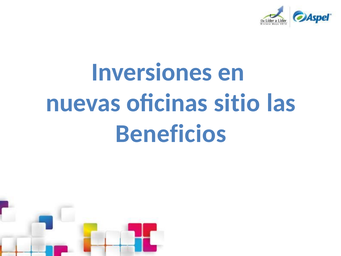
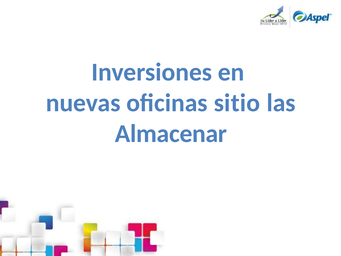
Beneficios: Beneficios -> Almacenar
